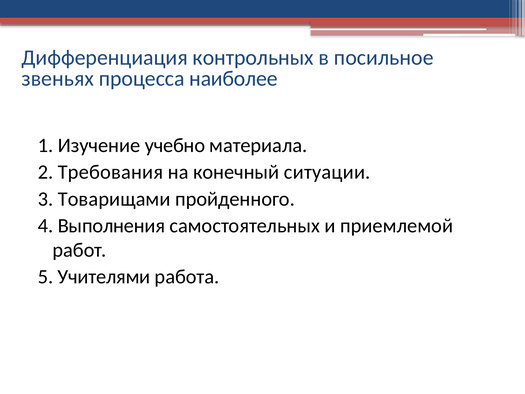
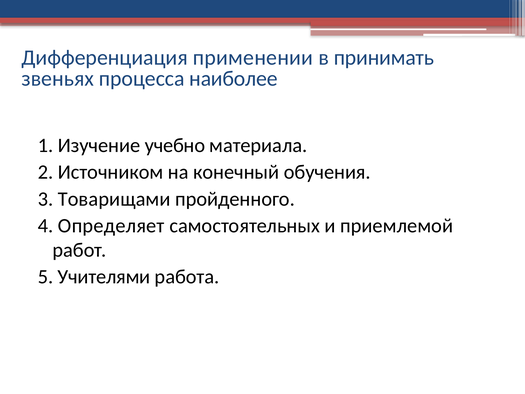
контрольных: контрольных -> применении
посильное: посильное -> принимать
Требования: Требования -> Источником
ситуации: ситуации -> обучения
Выполнения: Выполнения -> Определяет
